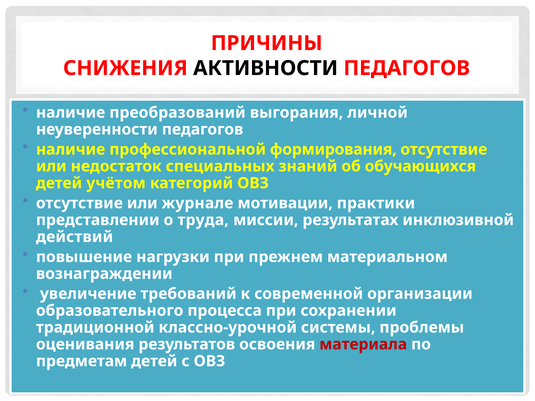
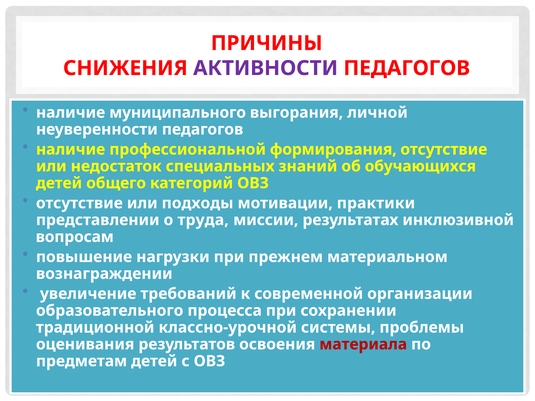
АКТИВНОСТИ colour: black -> purple
преобразований: преобразований -> муниципального
учётом: учётом -> общего
журнале: журнале -> подходы
действий: действий -> вопросам
